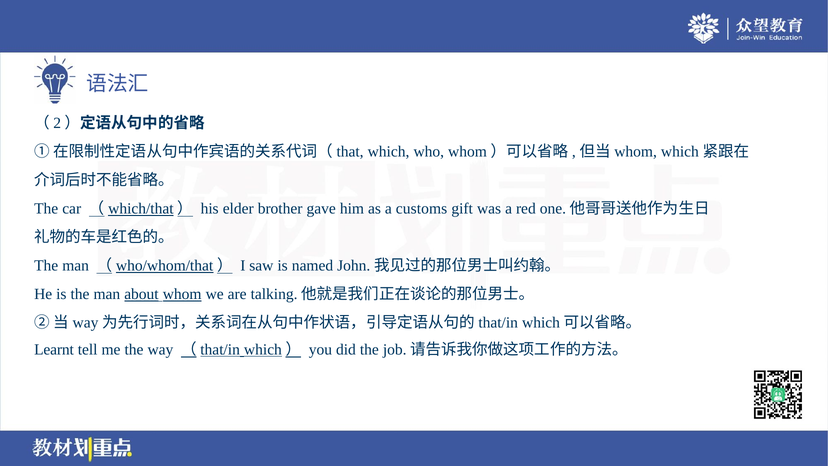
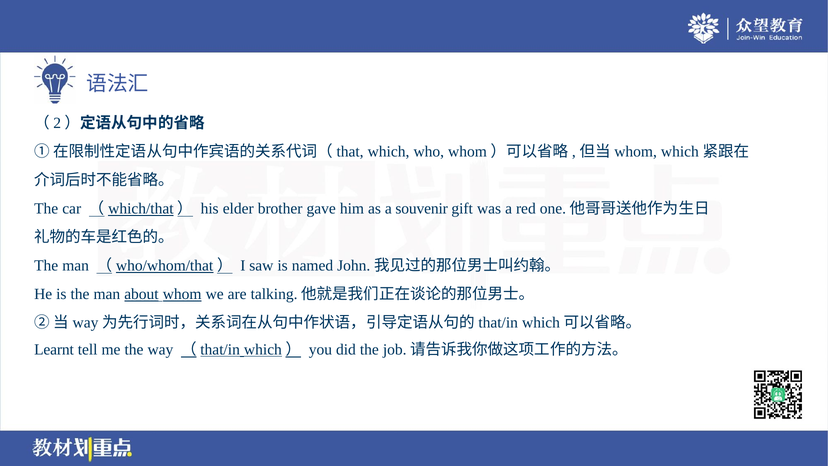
customs: customs -> souvenir
